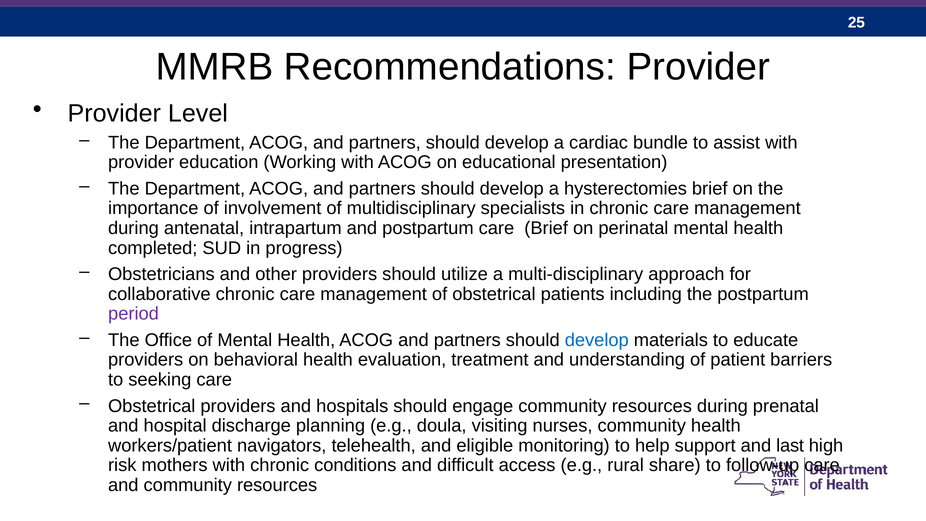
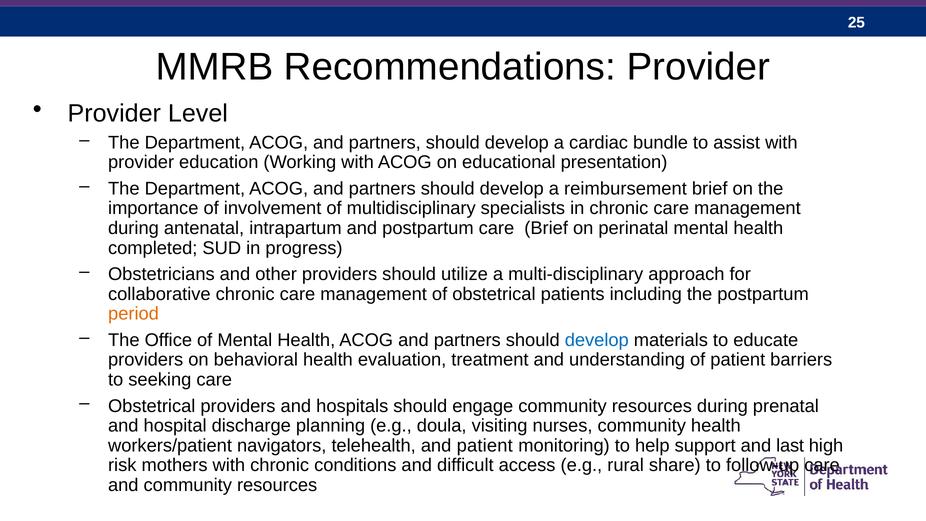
hysterectomies: hysterectomies -> reimbursement
period colour: purple -> orange
and eligible: eligible -> patient
